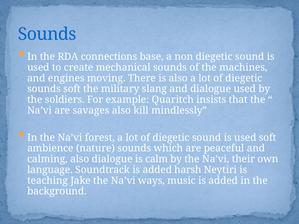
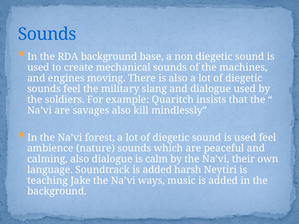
RDA connections: connections -> background
sounds soft: soft -> feel
used soft: soft -> feel
